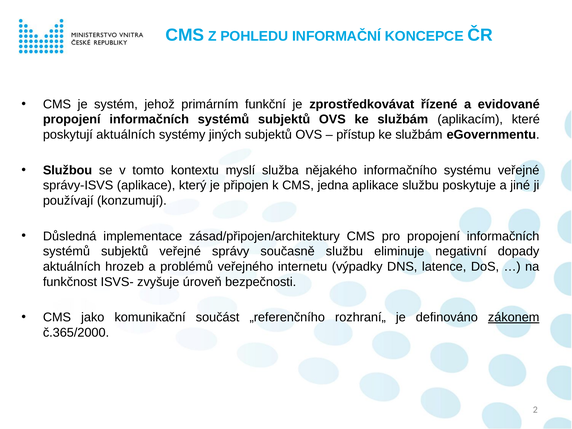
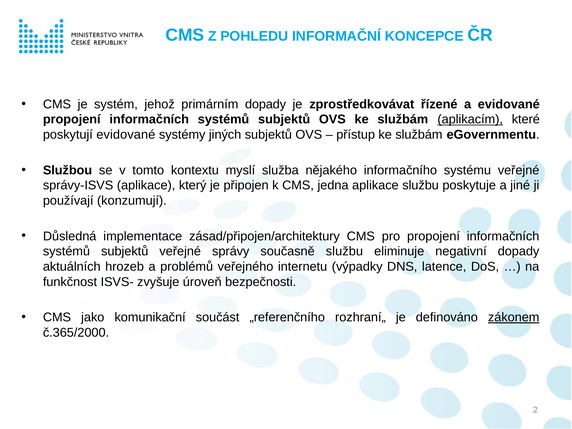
primárním funkční: funkční -> dopady
aplikacím underline: none -> present
poskytují aktuálních: aktuálních -> evidované
